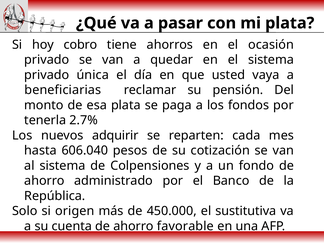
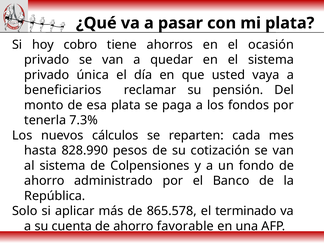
beneficiarias: beneficiarias -> beneficiarios
2.7%: 2.7% -> 7.3%
adquirir: adquirir -> cálculos
606.040: 606.040 -> 828.990
origen: origen -> aplicar
450.000: 450.000 -> 865.578
sustitutiva: sustitutiva -> terminado
